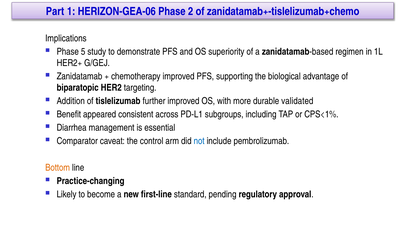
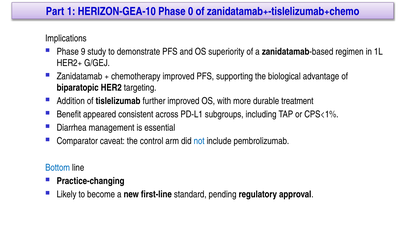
HERIZON-GEA-06: HERIZON-GEA-06 -> HERIZON-GEA-10
2: 2 -> 0
5: 5 -> 9
validated: validated -> treatment
Bottom colour: orange -> blue
